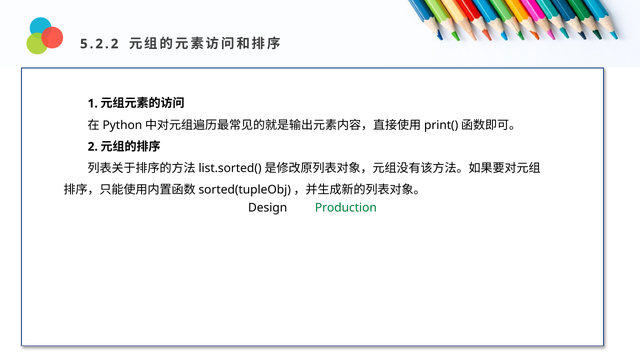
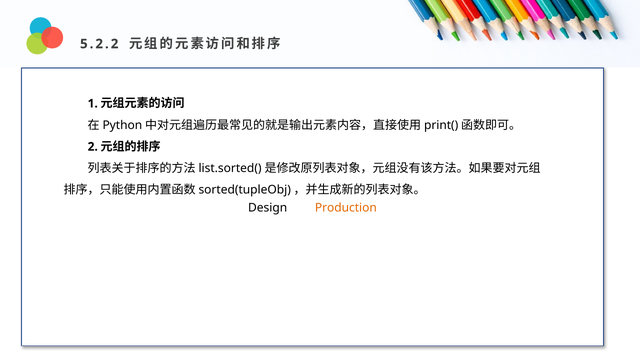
Production colour: green -> orange
